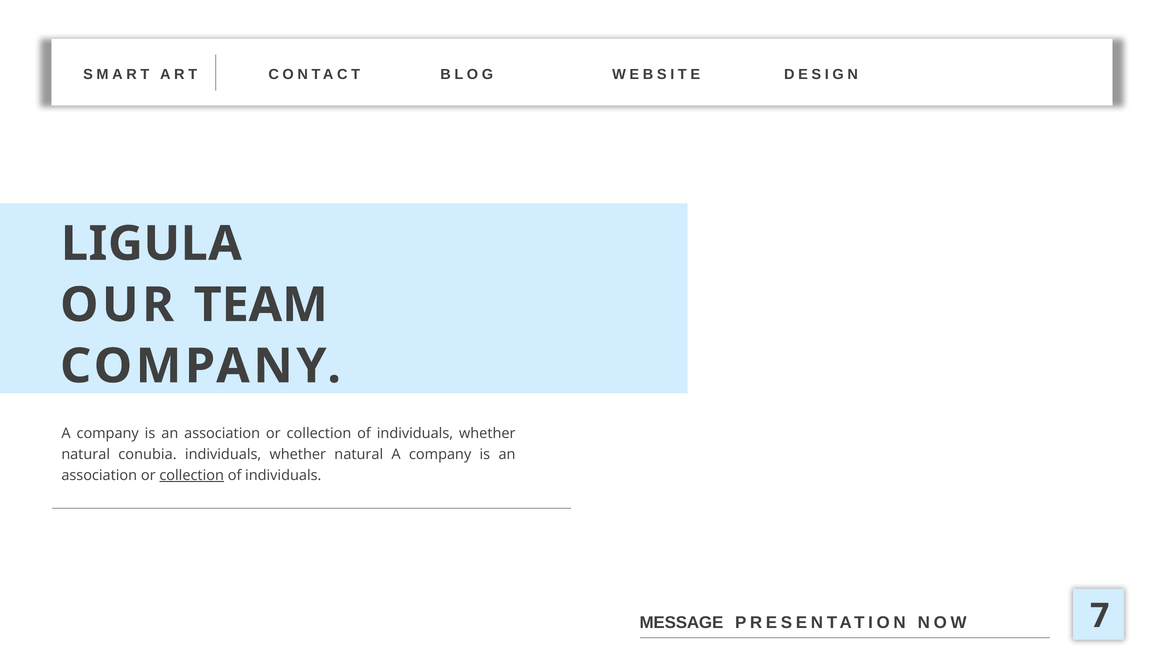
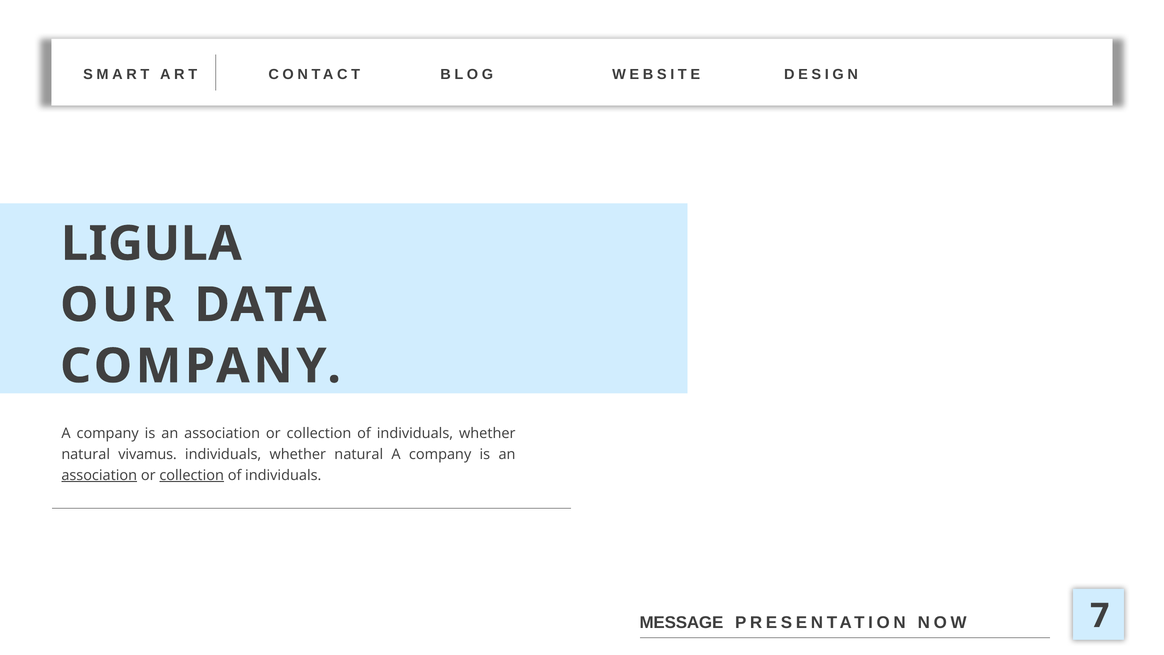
TEAM: TEAM -> DATA
conubia: conubia -> vivamus
association at (99, 475) underline: none -> present
